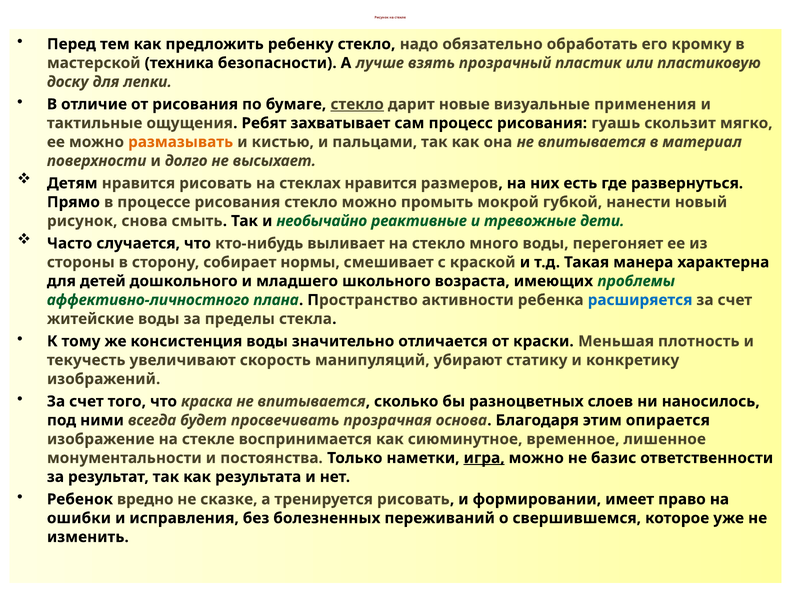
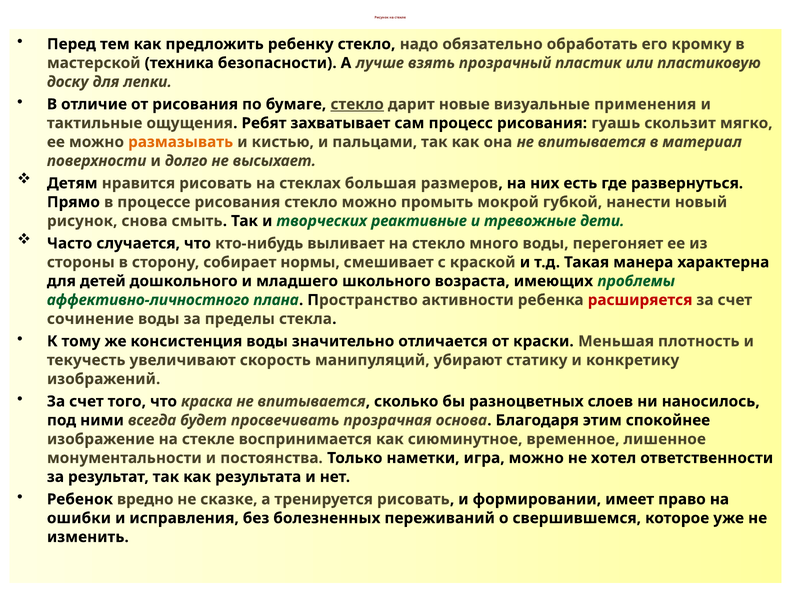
стеклах нравится: нравится -> большая
необычайно: необычайно -> творческих
расширяется colour: blue -> red
житейские: житейские -> сочинение
опирается: опирается -> спокойнее
игра underline: present -> none
базис: базис -> хотел
